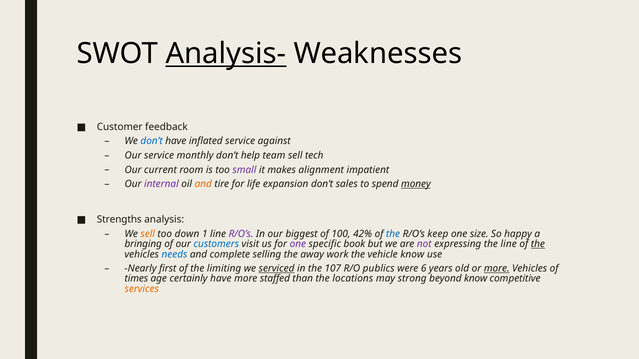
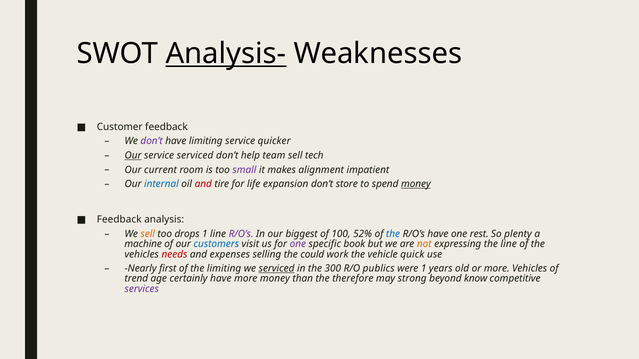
don’t at (152, 141) colour: blue -> purple
have inflated: inflated -> limiting
against: against -> quicker
Our at (133, 156) underline: none -> present
service monthly: monthly -> serviced
internal colour: purple -> blue
and at (203, 184) colour: orange -> red
sales: sales -> store
Strengths at (119, 220): Strengths -> Feedback
down: down -> drops
42%: 42% -> 52%
R/O’s keep: keep -> have
size: size -> rest
happy: happy -> plenty
bringing: bringing -> machine
not colour: purple -> orange
the at (538, 244) underline: present -> none
needs colour: blue -> red
complete: complete -> expenses
away: away -> could
vehicle know: know -> quick
107: 107 -> 300
were 6: 6 -> 1
more at (497, 269) underline: present -> none
times: times -> trend
more staffed: staffed -> money
locations: locations -> therefore
services colour: orange -> purple
